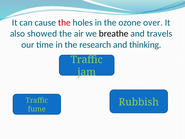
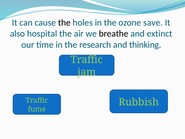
the at (64, 22) colour: red -> black
over: over -> save
showed: showed -> hospital
travels: travels -> extinct
